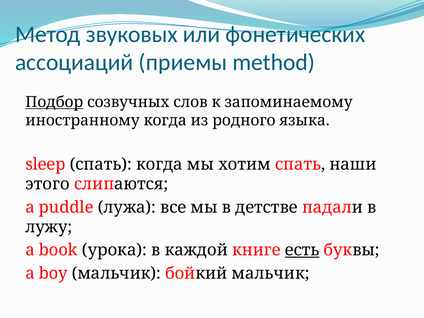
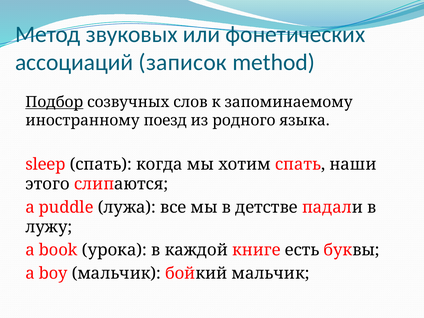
приемы: приемы -> записок
иностранному когда: когда -> поезд
есть underline: present -> none
